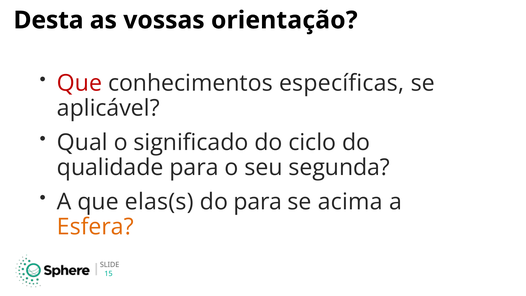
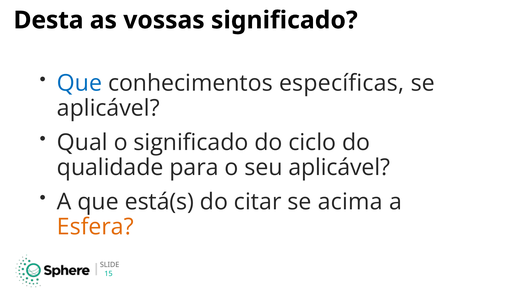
vossas orientação: orientação -> significado
Que at (79, 83) colour: red -> blue
seu segunda: segunda -> aplicável
elas(s: elas(s -> está(s
do para: para -> citar
